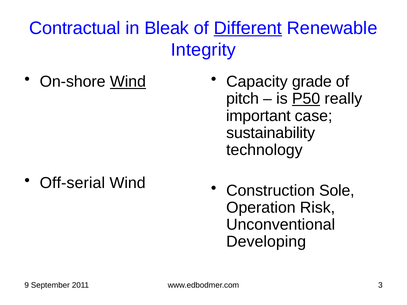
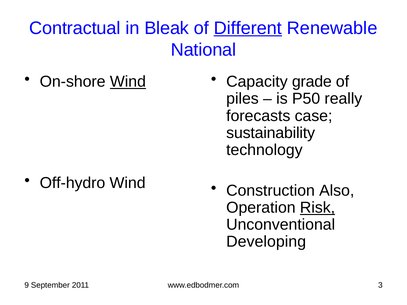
Integrity: Integrity -> National
pitch: pitch -> piles
P50 underline: present -> none
important: important -> forecasts
Off-serial: Off-serial -> Off-hydro
Sole: Sole -> Also
Risk underline: none -> present
